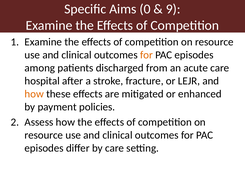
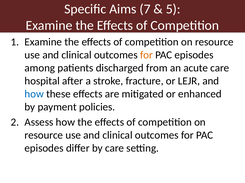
0: 0 -> 7
9: 9 -> 5
how at (34, 94) colour: orange -> blue
